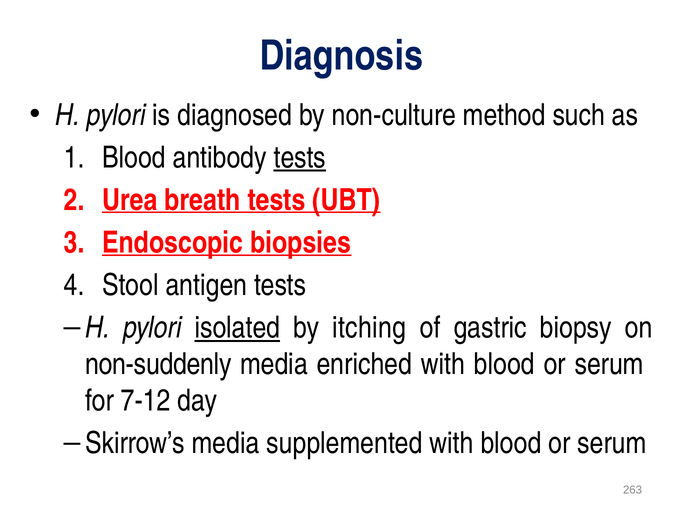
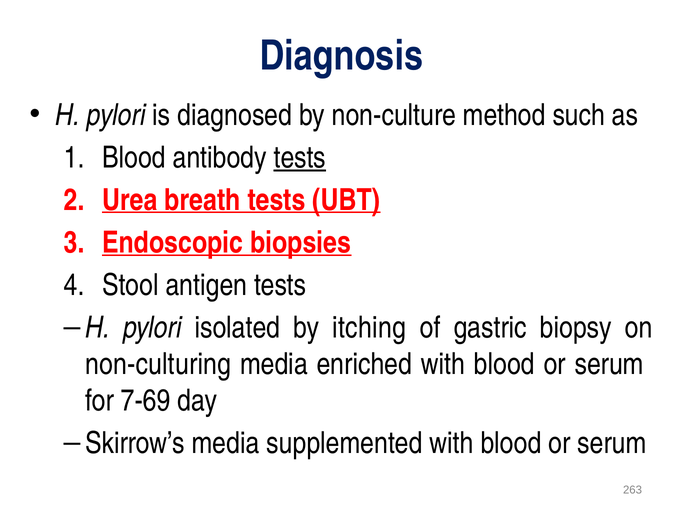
isolated underline: present -> none
non-suddenly: non-suddenly -> non-culturing
7-12: 7-12 -> 7-69
